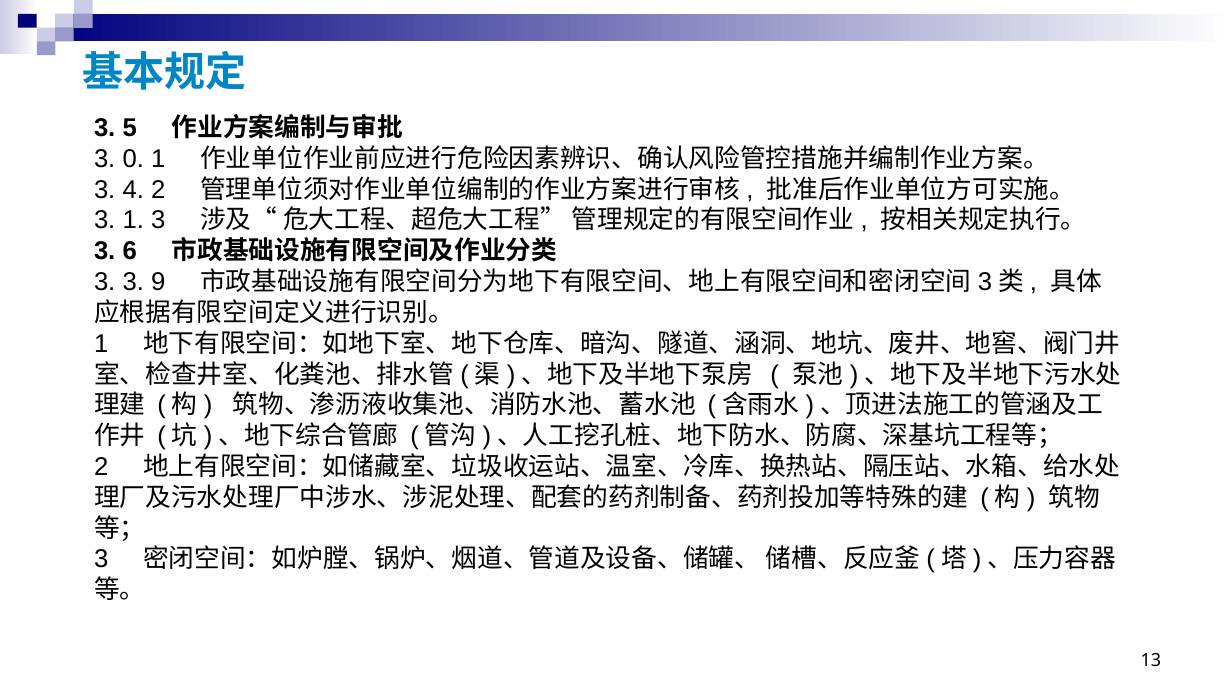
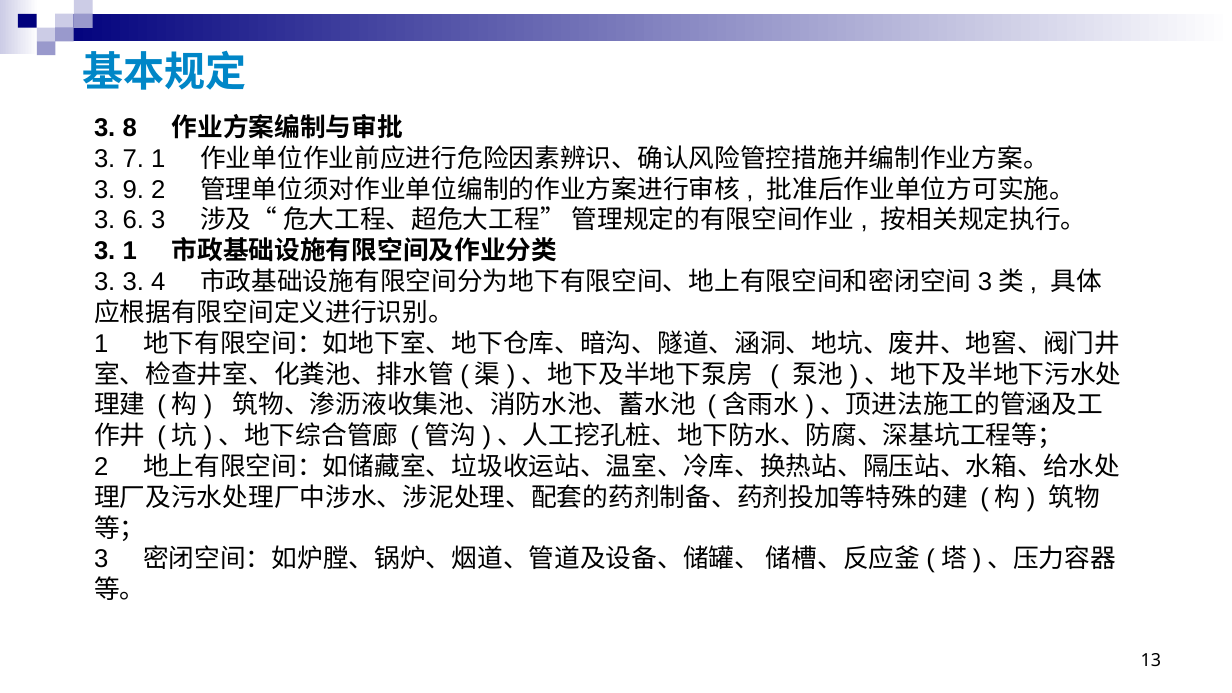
5: 5 -> 8
0: 0 -> 7
4: 4 -> 9
3 1: 1 -> 6
3 6: 6 -> 1
9: 9 -> 4
